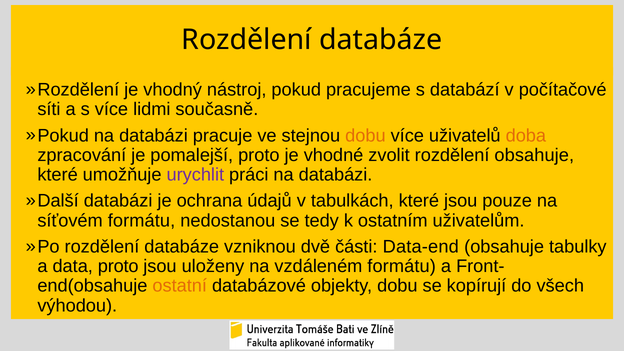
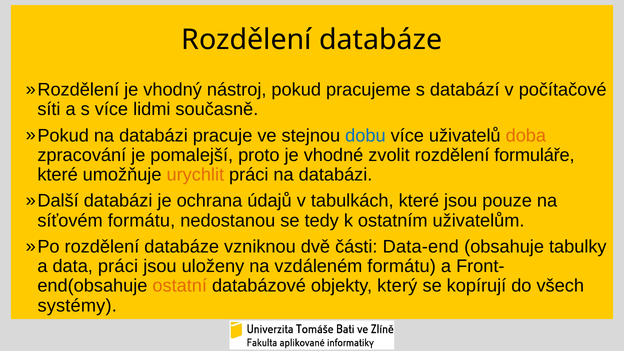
dobu at (365, 136) colour: orange -> blue
rozdělení obsahuje: obsahuje -> formuláře
urychlit colour: purple -> orange
data proto: proto -> práci
objekty dobu: dobu -> který
výhodou: výhodou -> systémy
